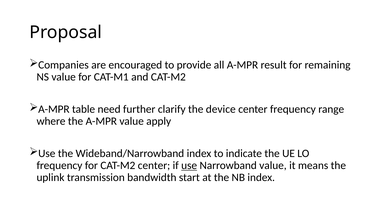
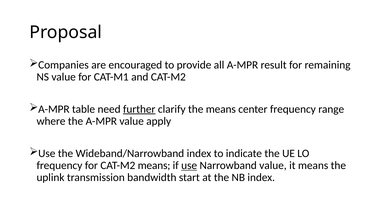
further underline: none -> present
the device: device -> means
CAT-M2 center: center -> means
